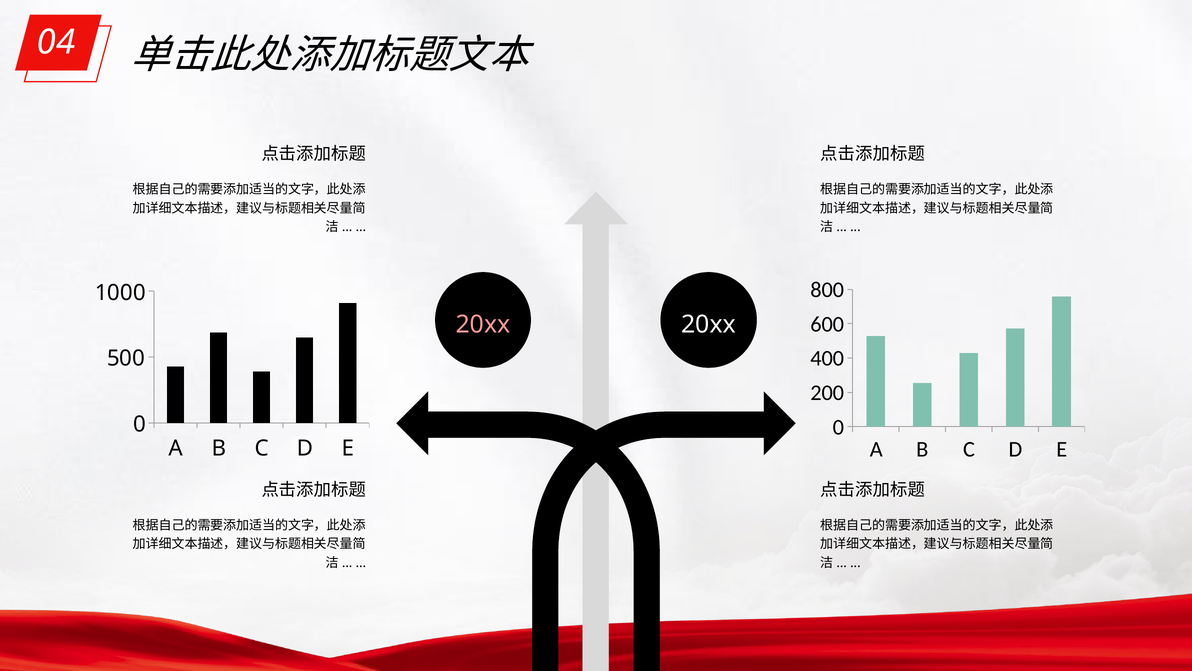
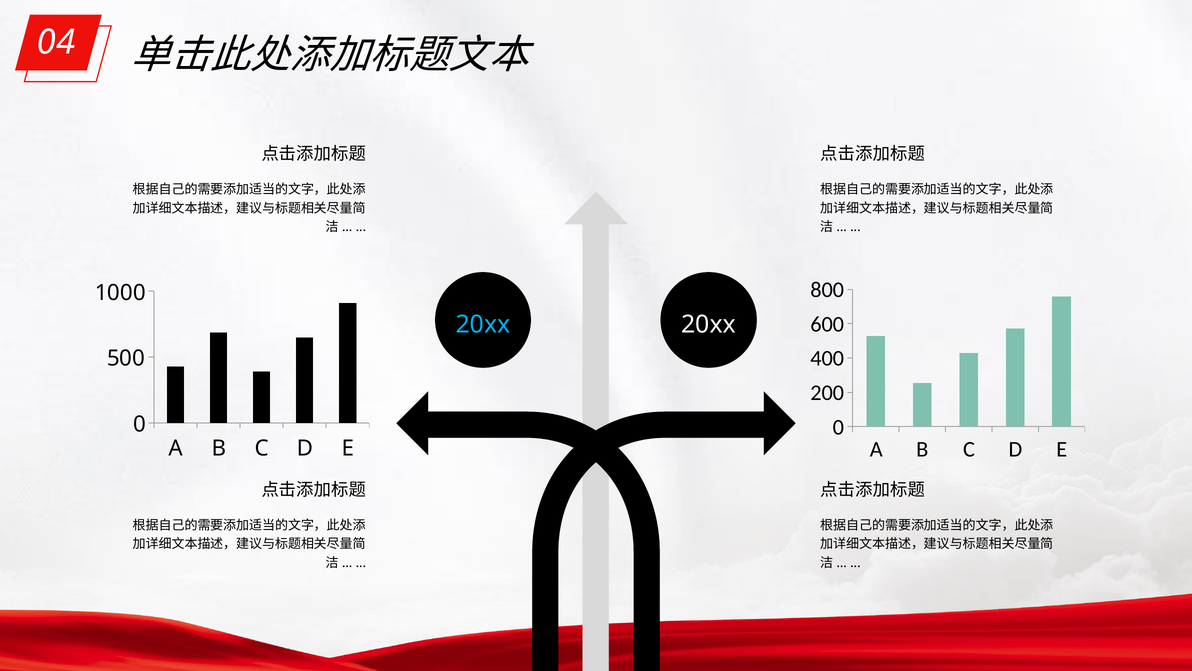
20xx at (483, 324) colour: pink -> light blue
